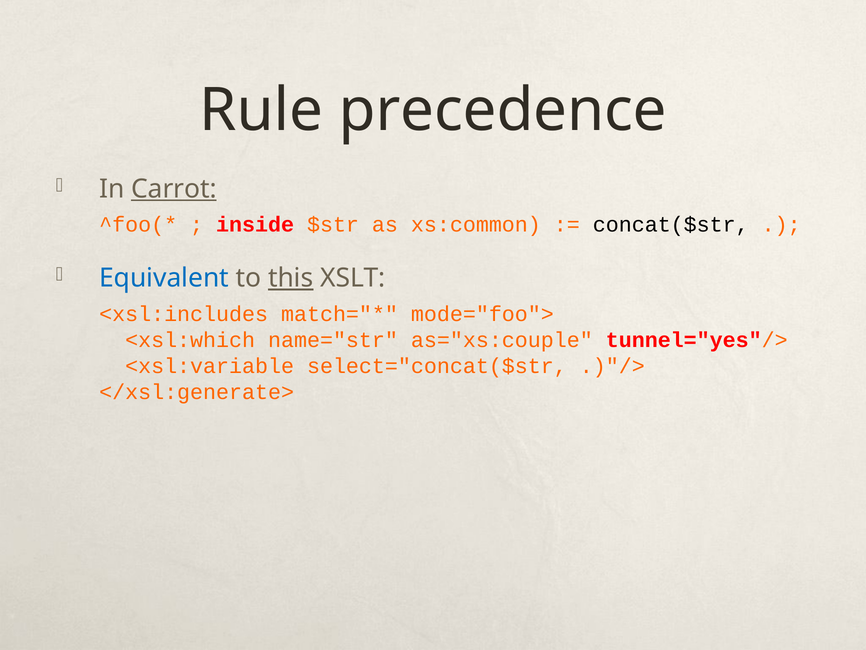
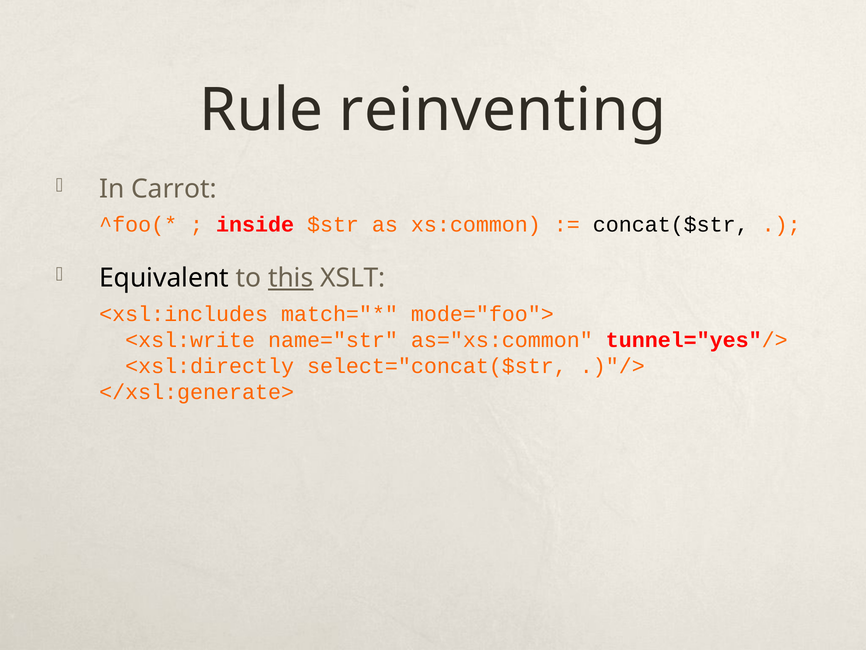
precedence: precedence -> reinventing
Carrot underline: present -> none
Equivalent colour: blue -> black
<xsl:which: <xsl:which -> <xsl:write
as="xs:couple: as="xs:couple -> as="xs:common
<xsl:variable: <xsl:variable -> <xsl:directly
